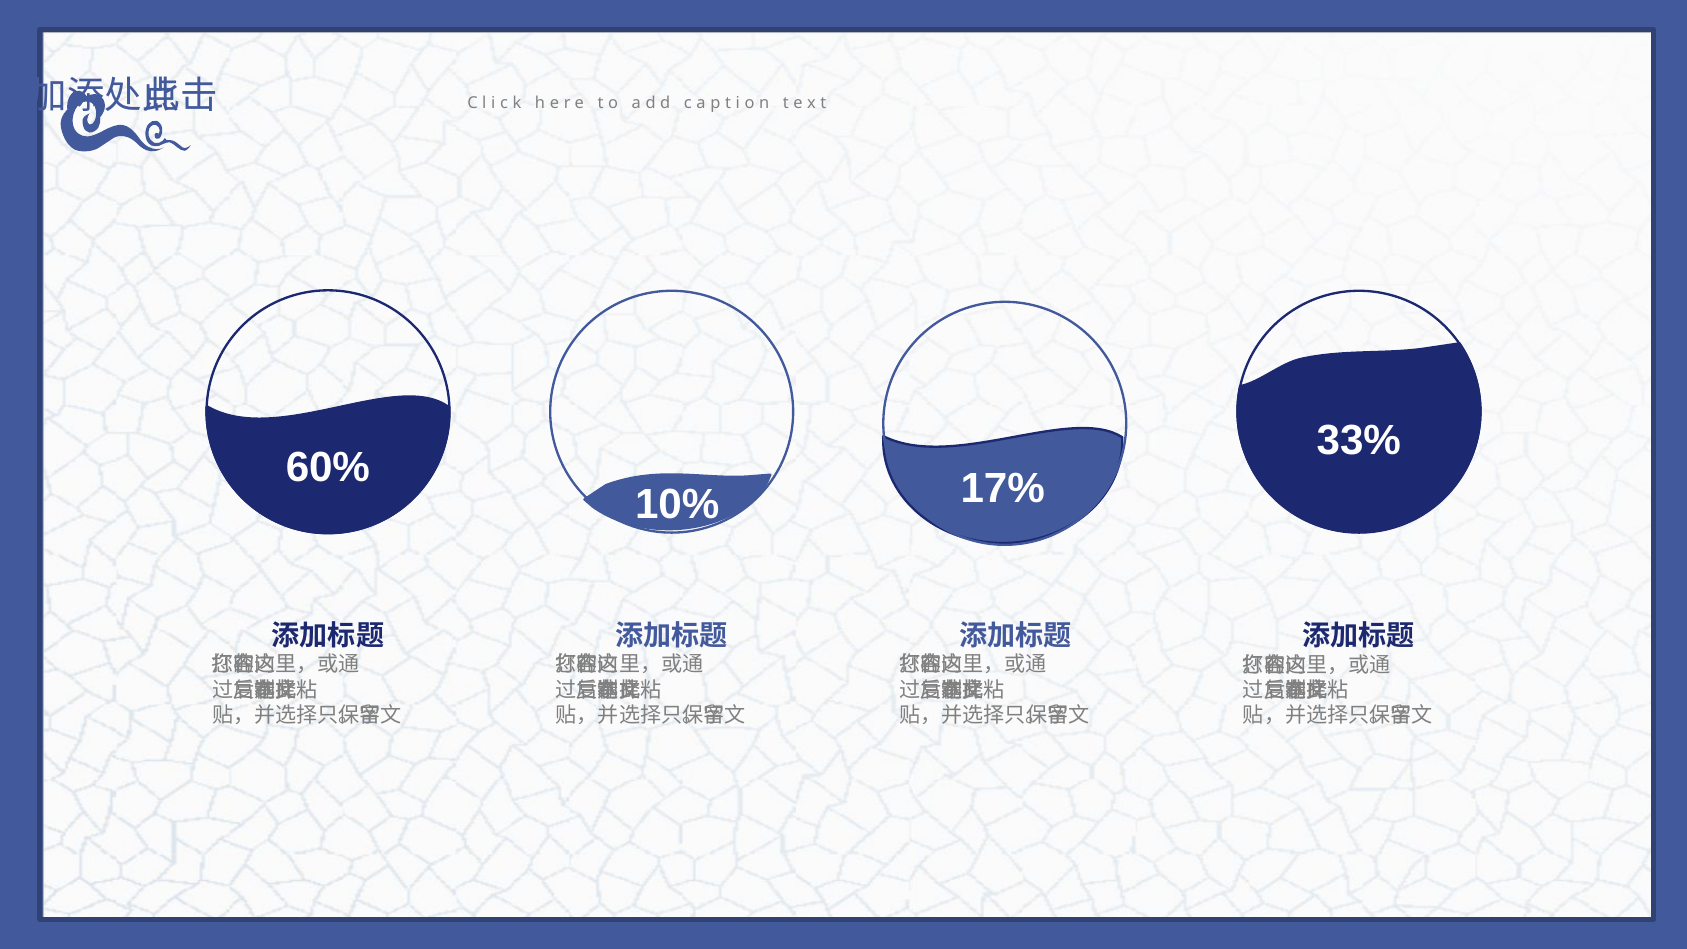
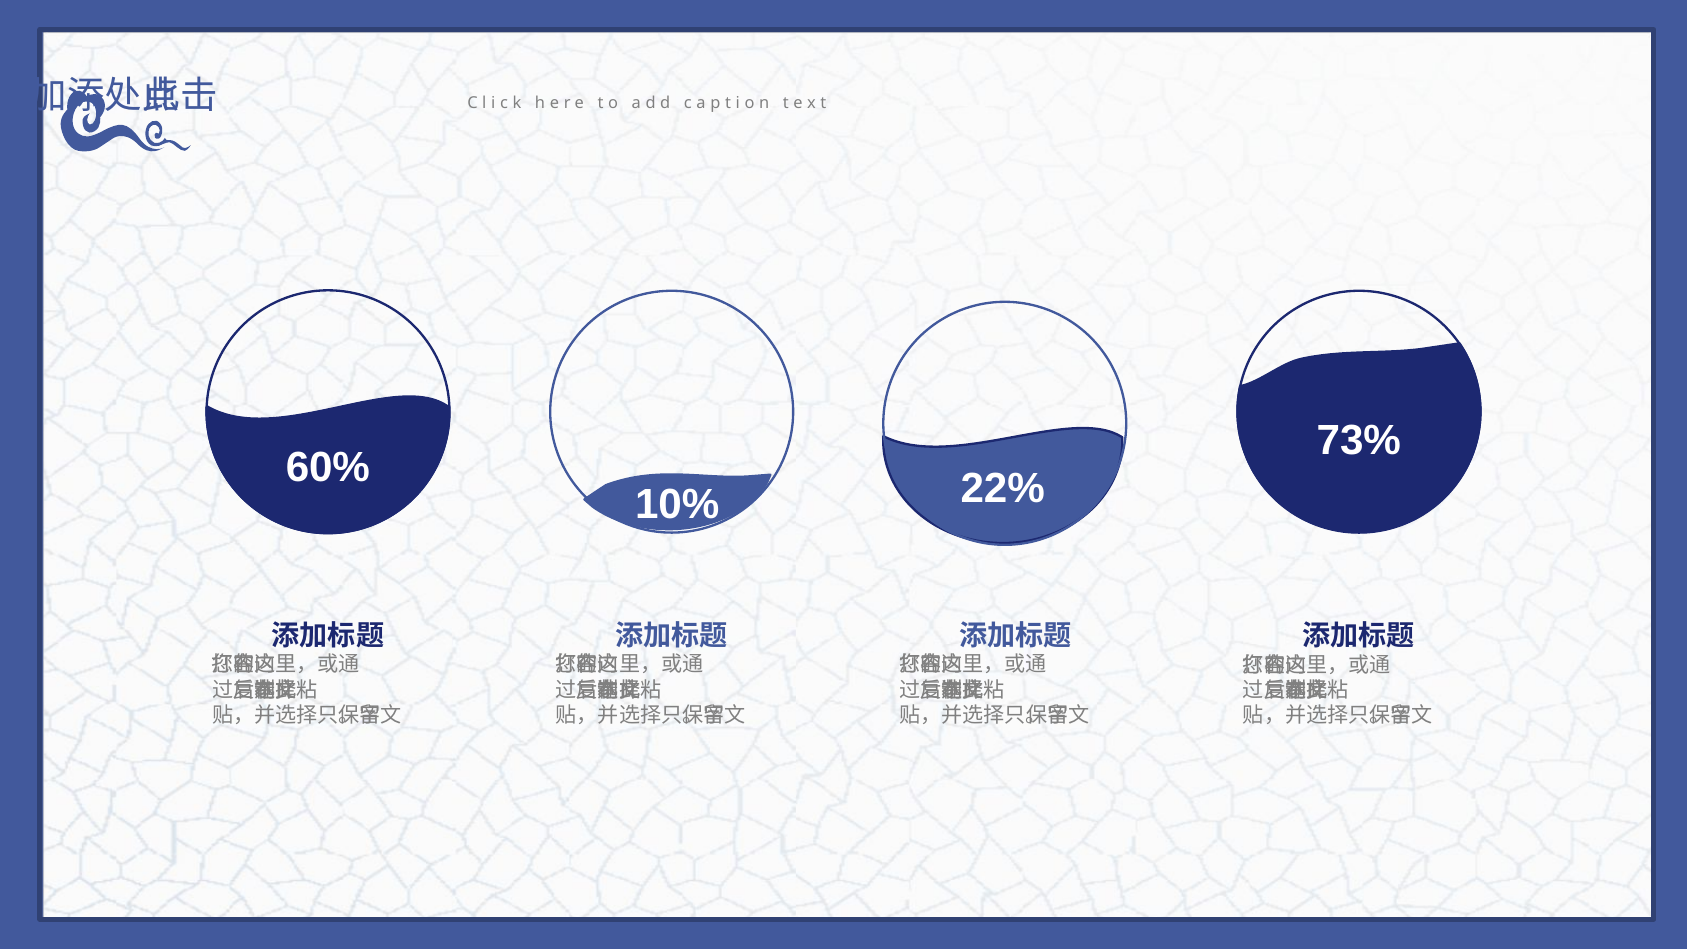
33%: 33% -> 73%
17%: 17% -> 22%
